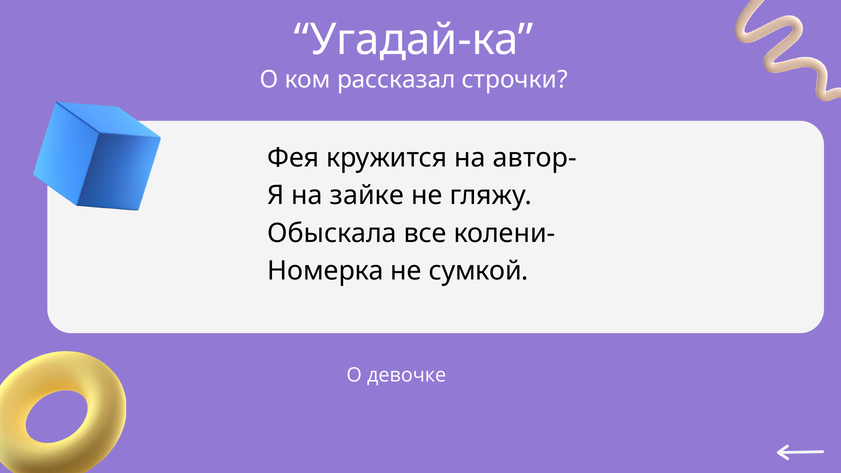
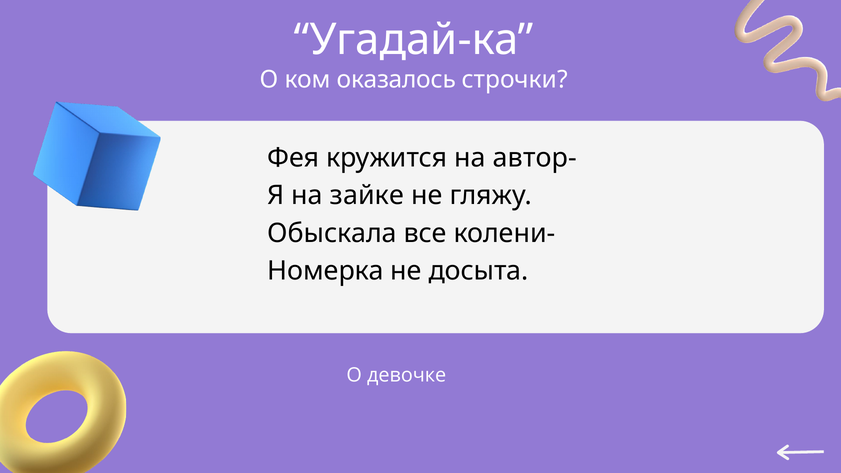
рассказал: рассказал -> оказалось
сумкой: сумкой -> досыта
